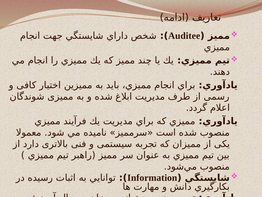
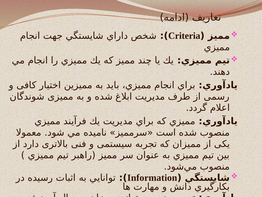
Auditee: Auditee -> Criteria
